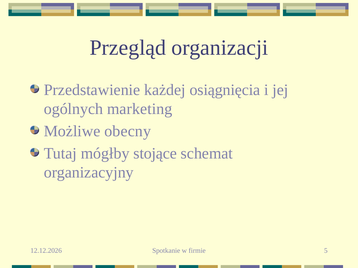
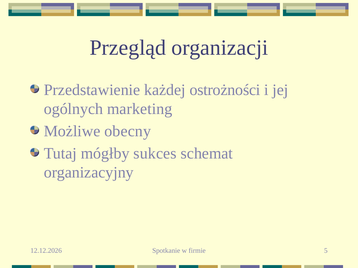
osiągnięcia: osiągnięcia -> ostrożności
stojące: stojące -> sukces
